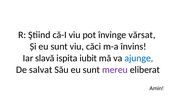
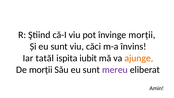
învinge vărsat: vărsat -> morții
slavă: slavă -> tatăl
ajunge colour: blue -> orange
De salvat: salvat -> morții
